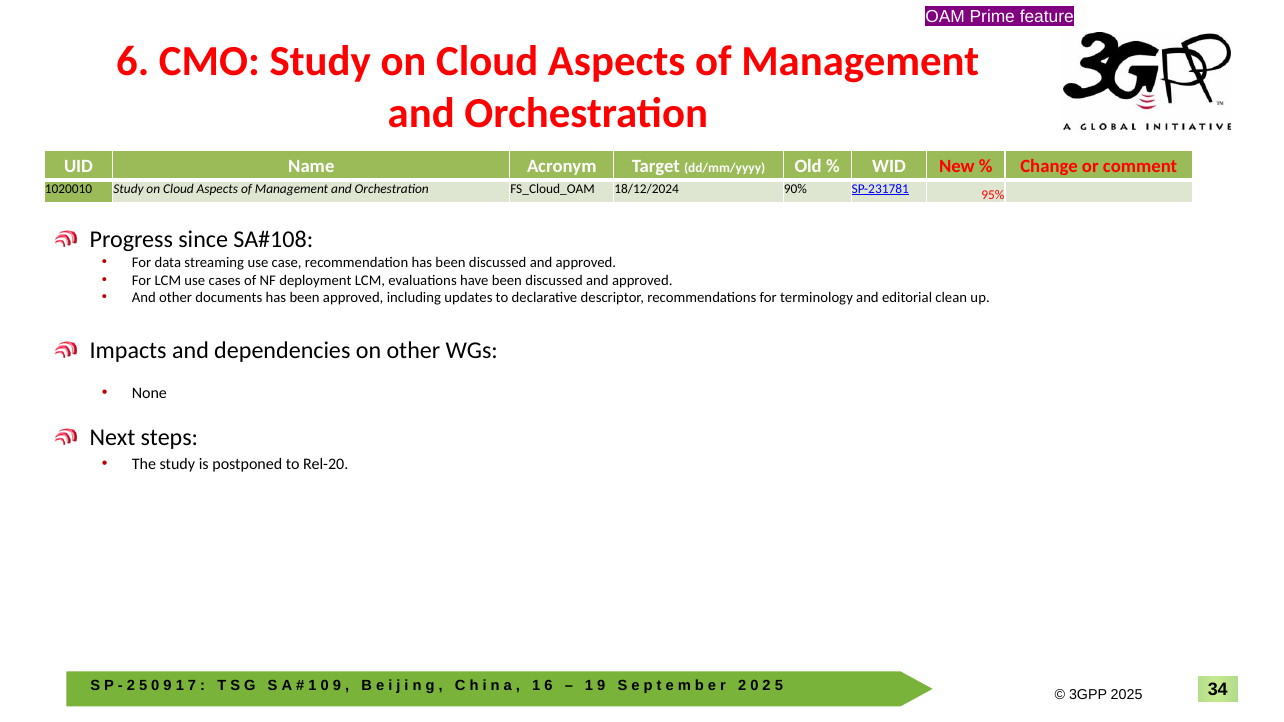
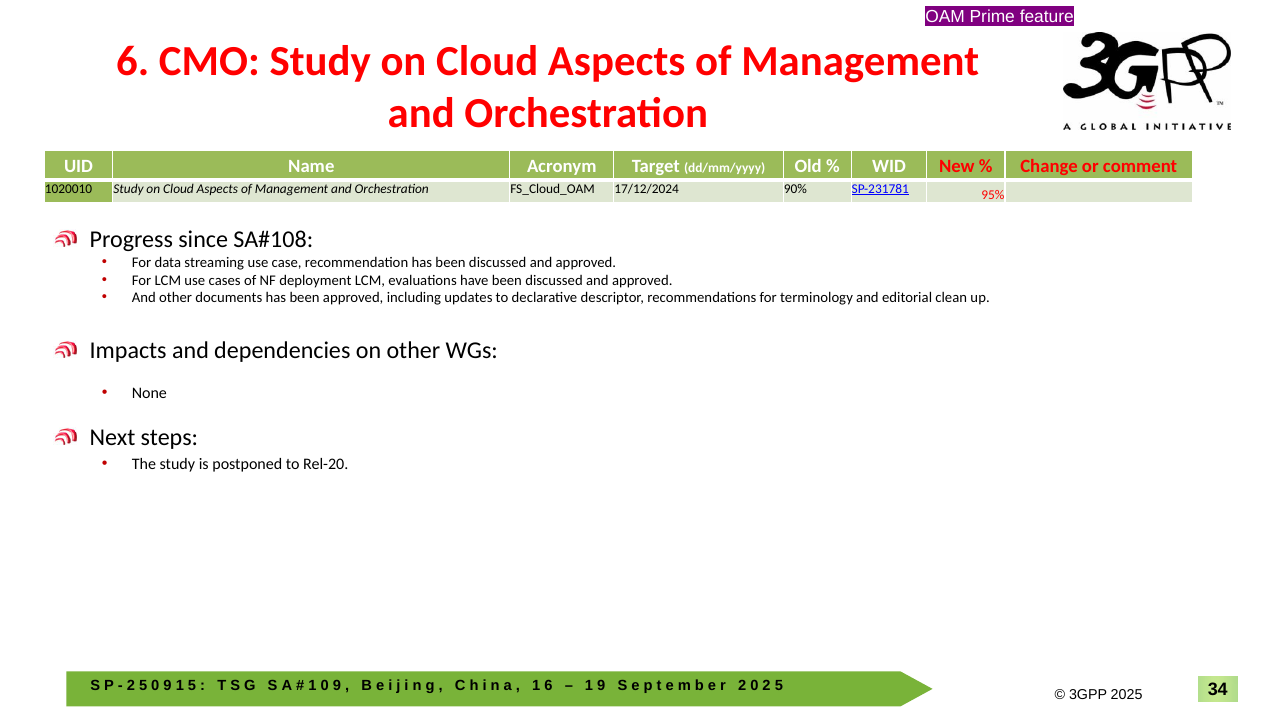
18/12/2024: 18/12/2024 -> 17/12/2024
7 at (192, 686): 7 -> 5
